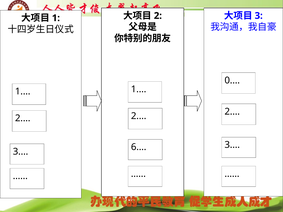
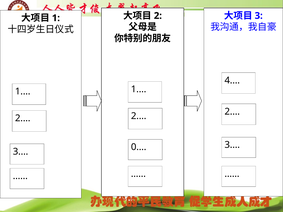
0.…: 0.… -> 4.…
6.…: 6.… -> 0.…
